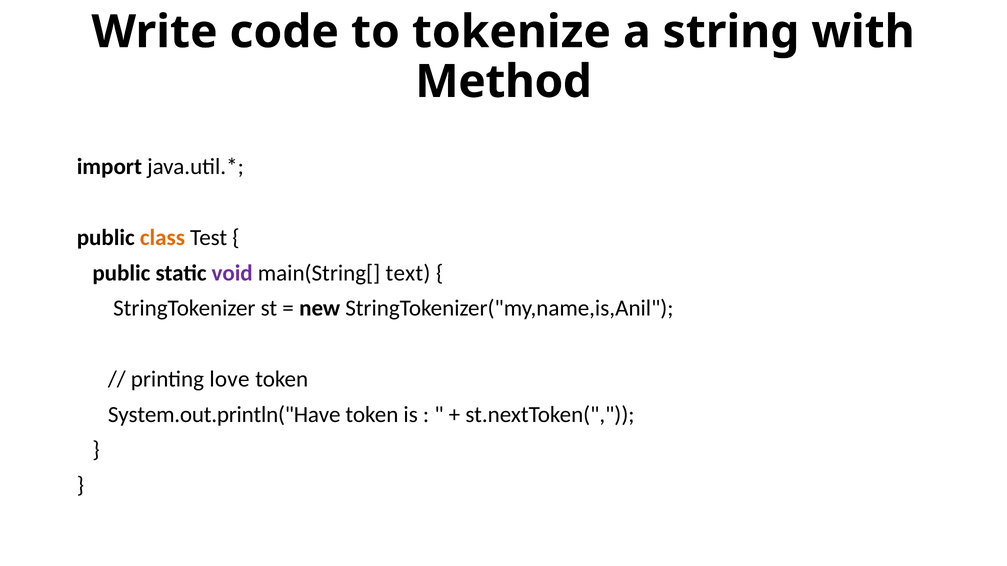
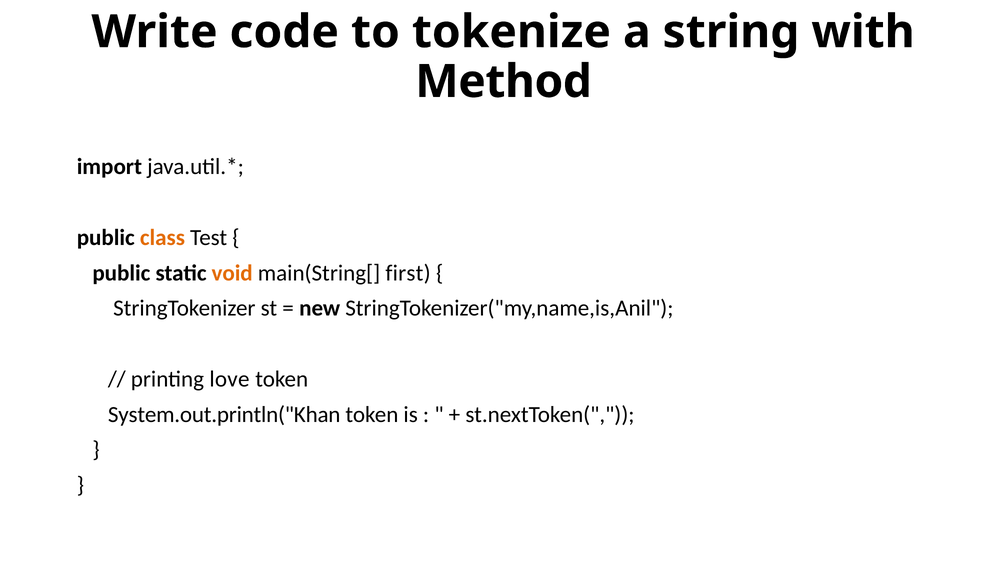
void colour: purple -> orange
text: text -> first
System.out.println("Have: System.out.println("Have -> System.out.println("Khan
